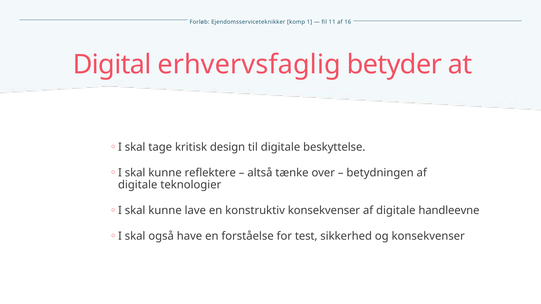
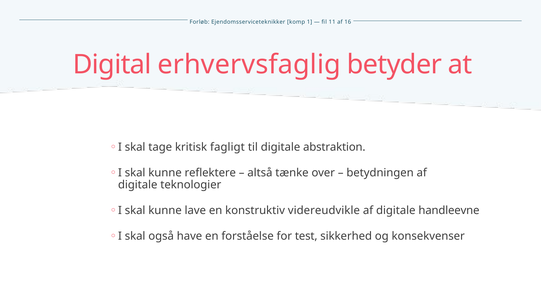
design: design -> fagligt
beskyttelse: beskyttelse -> abstraktion
konstruktiv konsekvenser: konsekvenser -> videreudvikle
